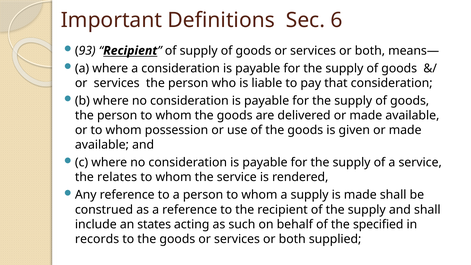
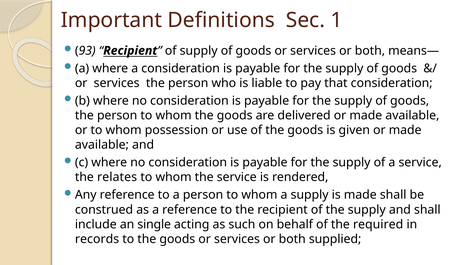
6: 6 -> 1
states: states -> single
specified: specified -> required
